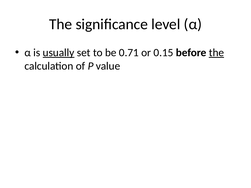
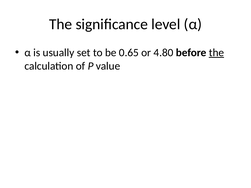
usually underline: present -> none
0.71: 0.71 -> 0.65
0.15: 0.15 -> 4.80
